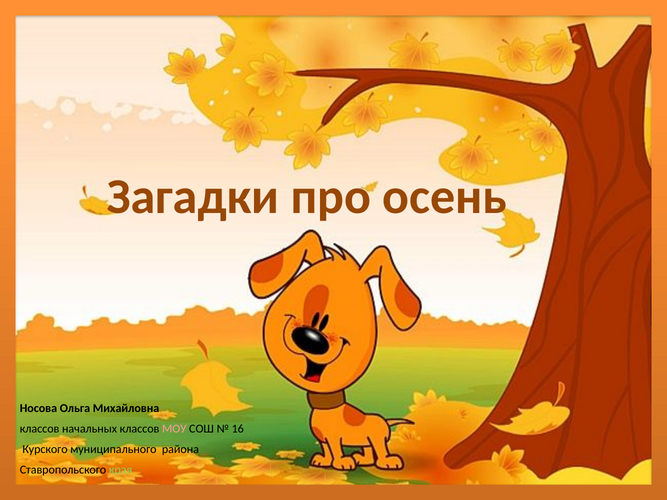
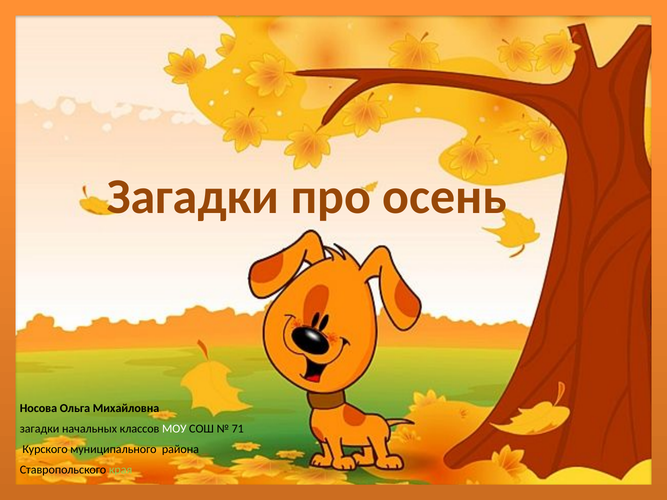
классов at (40, 429): классов -> загадки
МОУ colour: pink -> white
16: 16 -> 71
